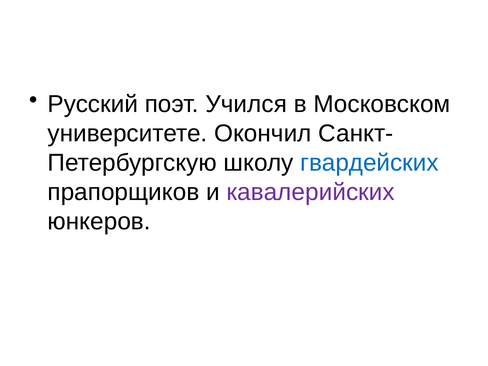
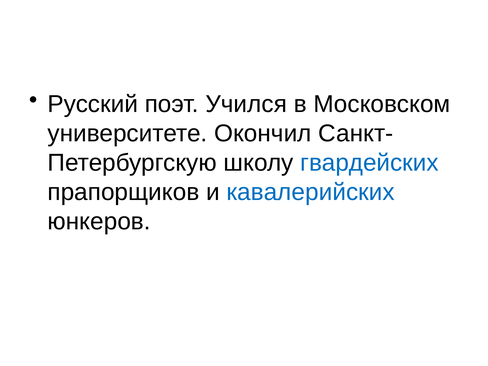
кавалерийских colour: purple -> blue
